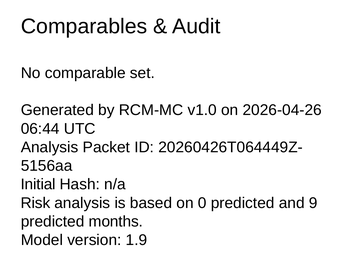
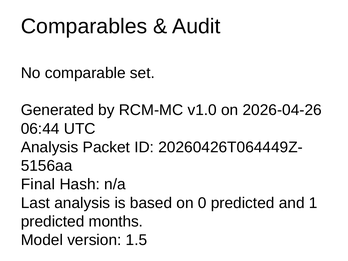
Initial: Initial -> Final
Risk: Risk -> Last
9: 9 -> 1
1.9: 1.9 -> 1.5
